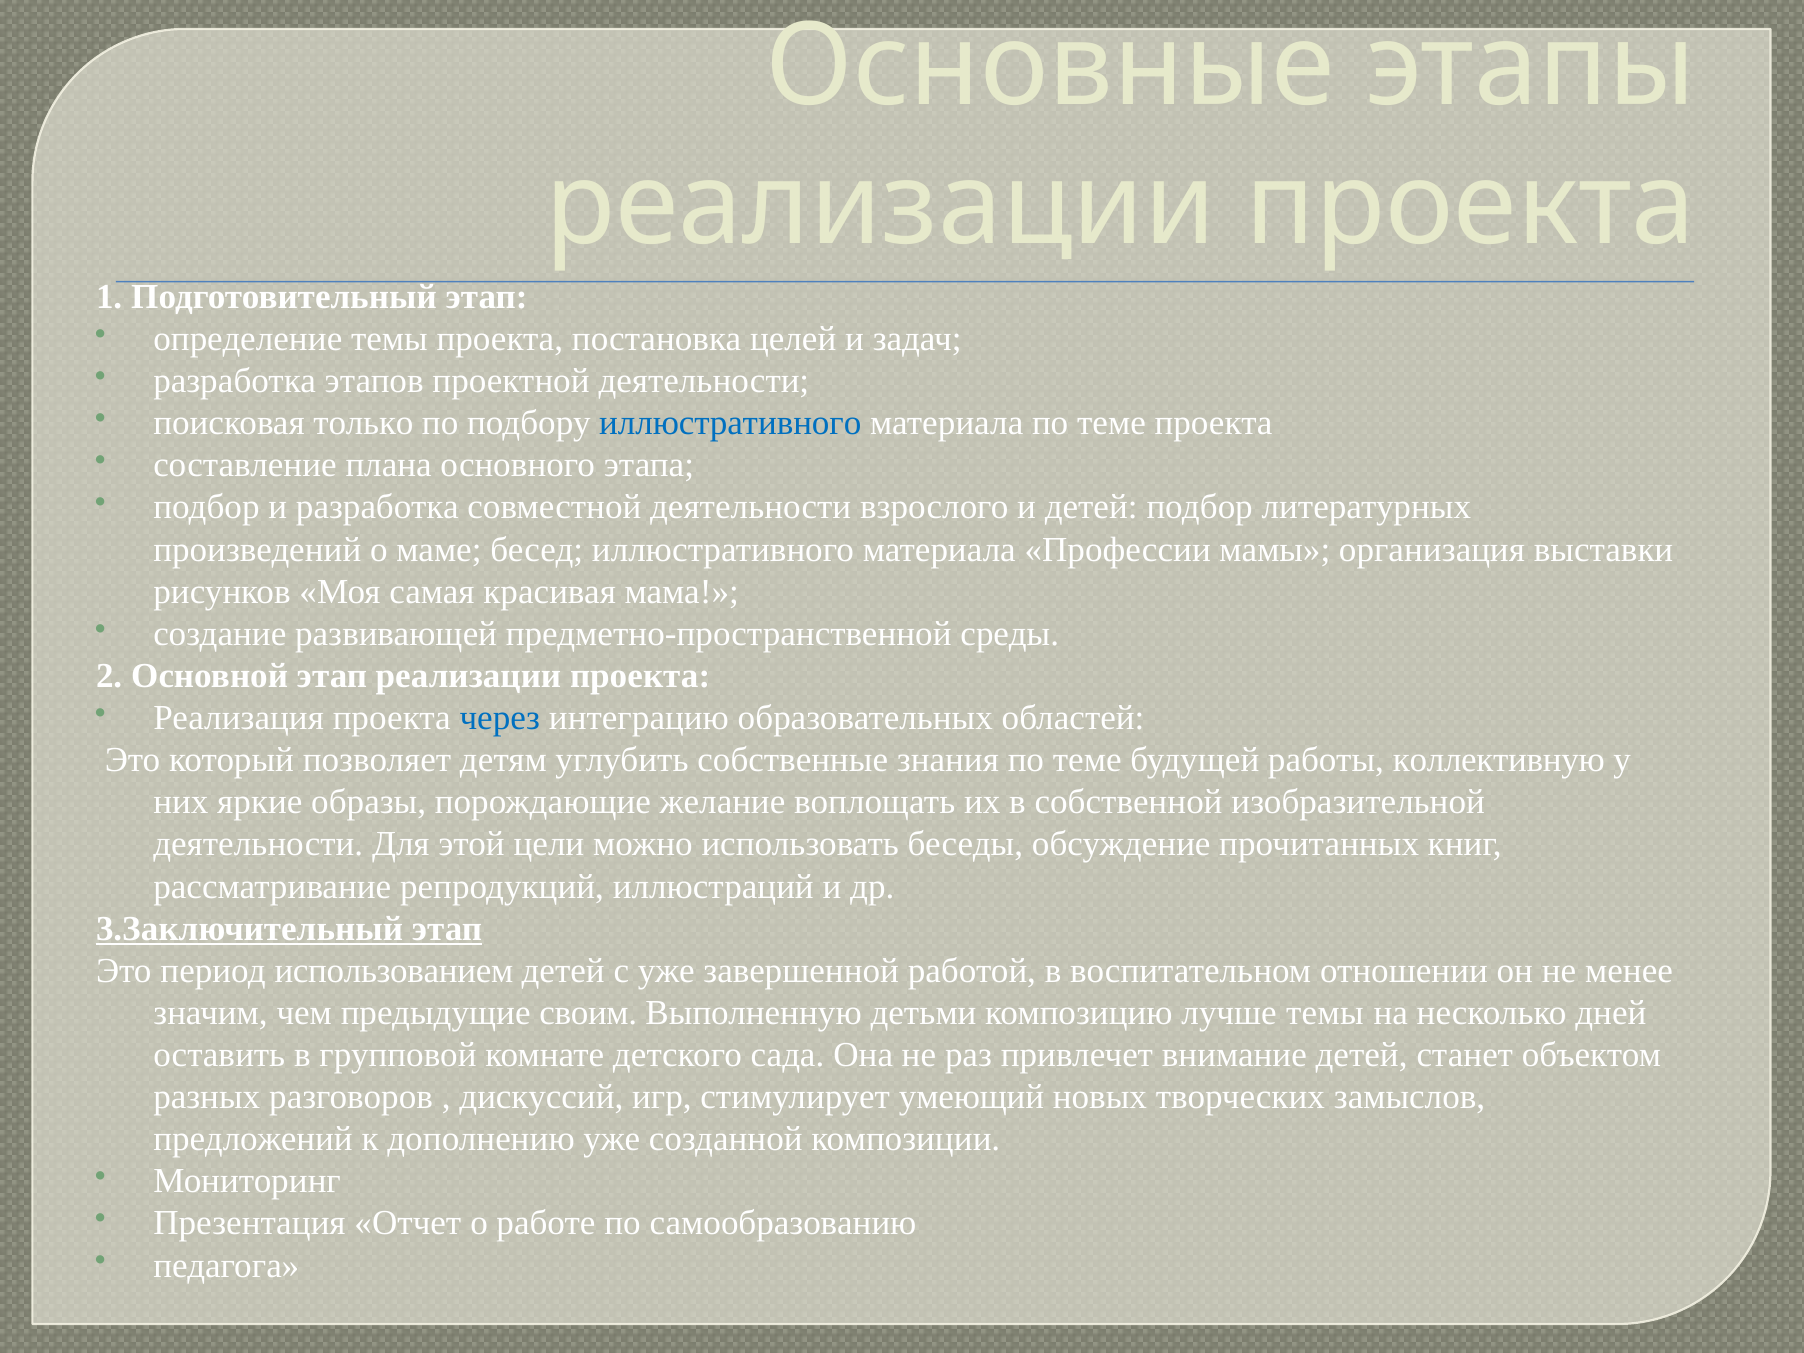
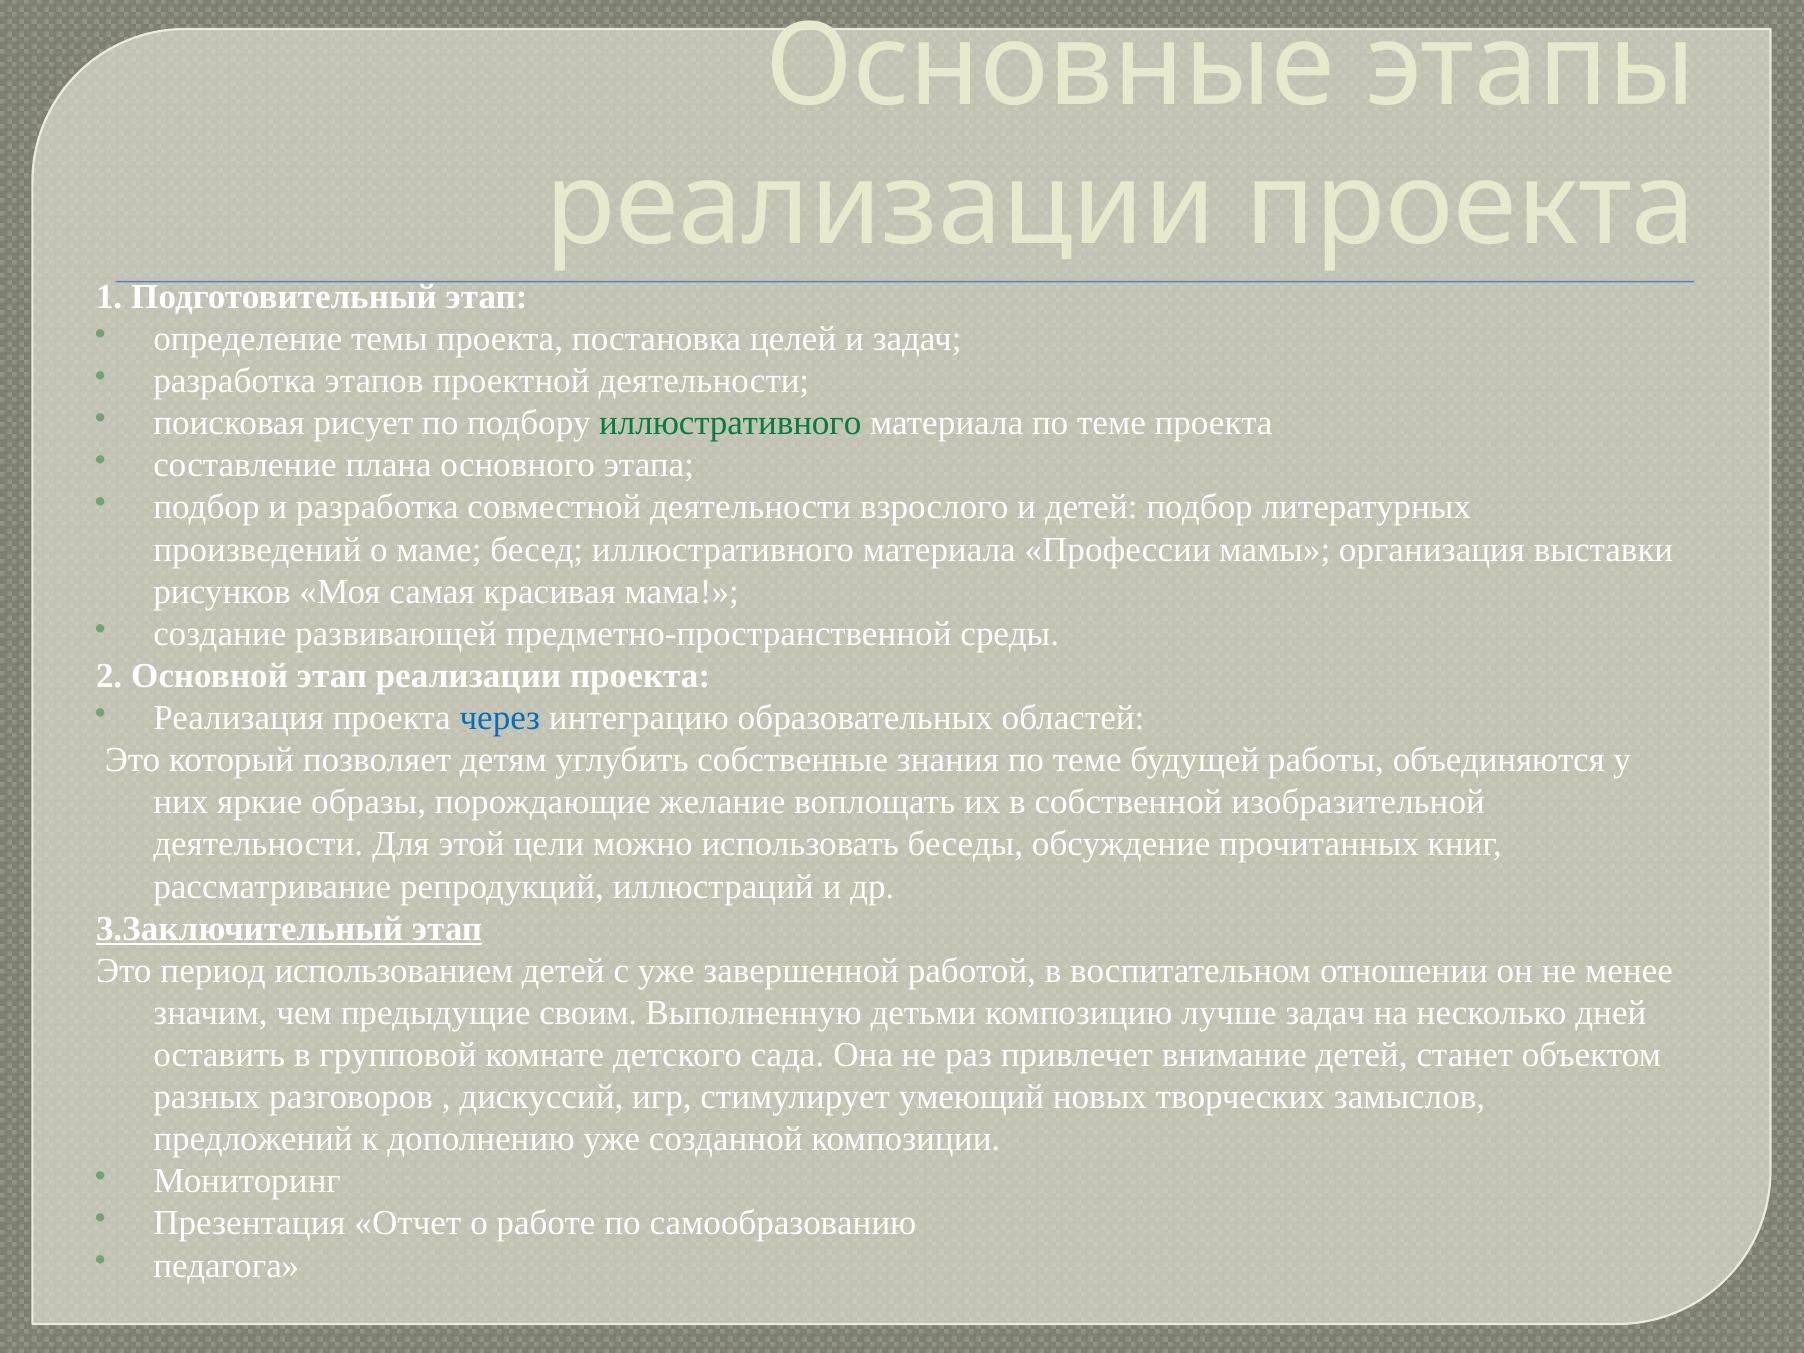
только: только -> рисует
иллюстративного at (730, 423) colour: blue -> green
коллективную: коллективную -> объединяются
лучше темы: темы -> задач
